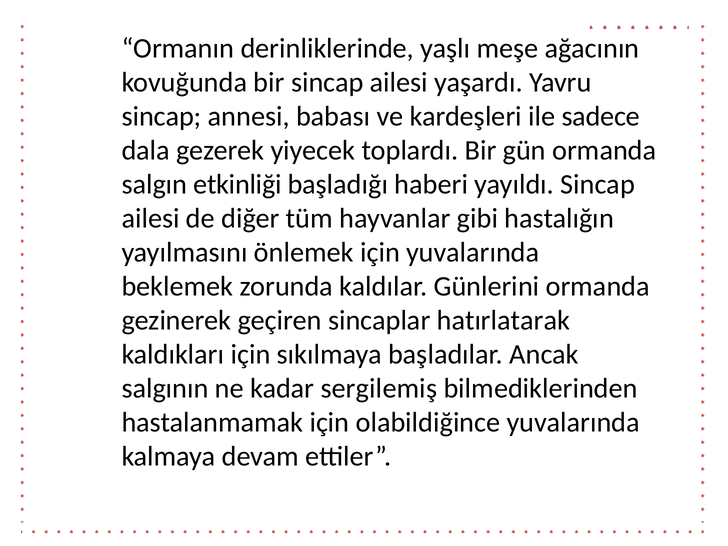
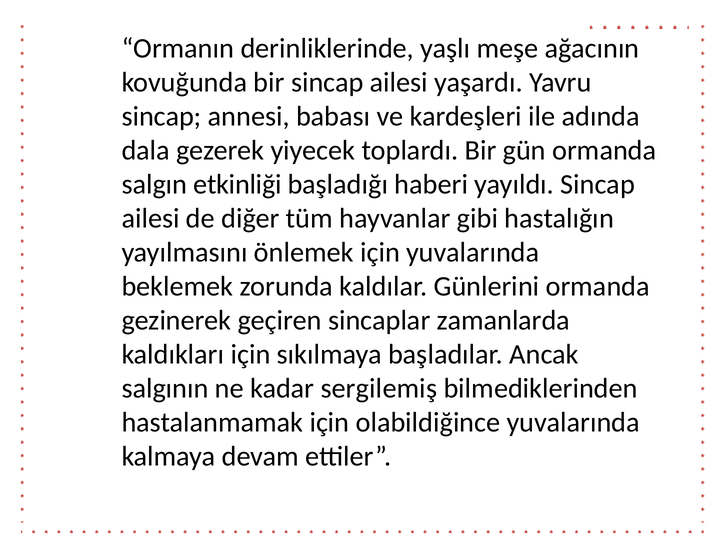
sadece: sadece -> adında
hatırlatarak: hatırlatarak -> zamanlarda
